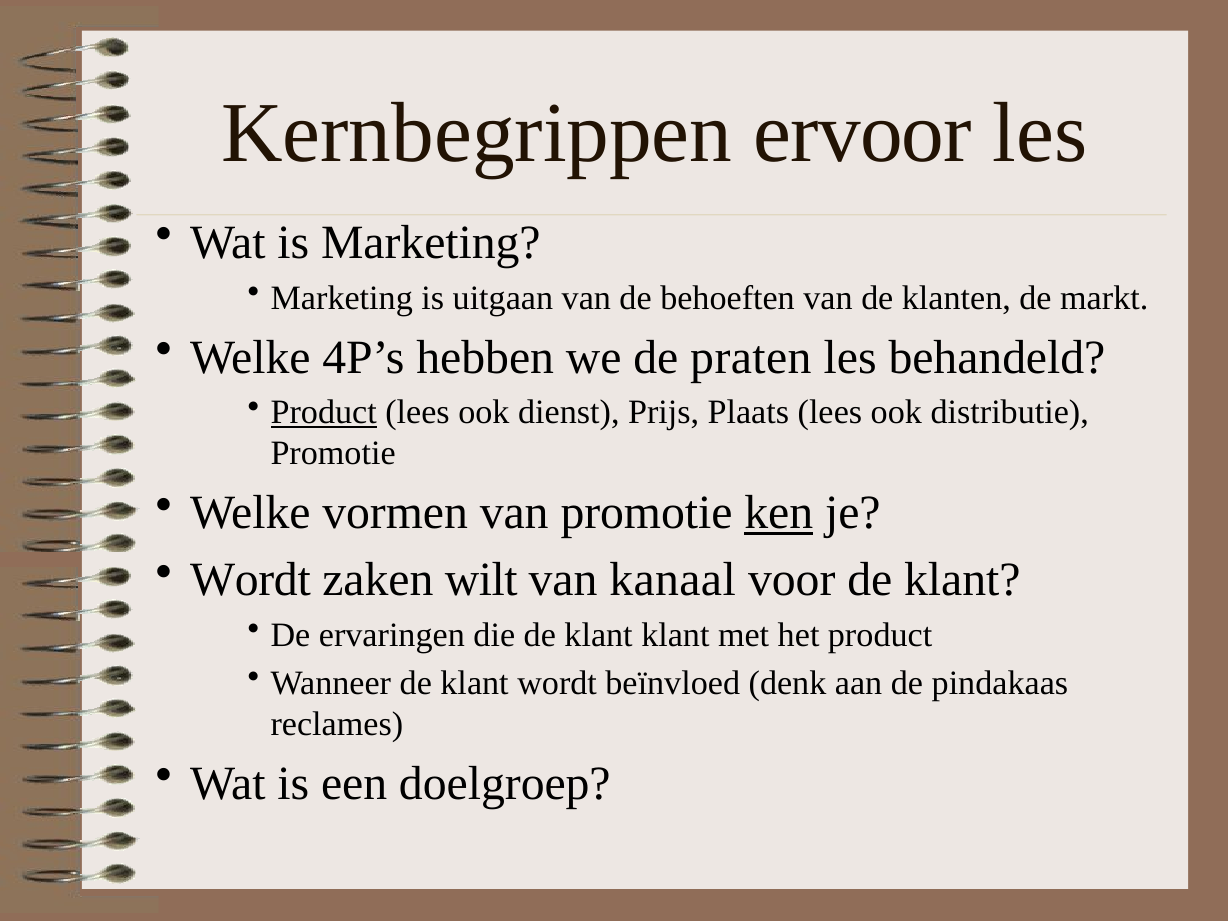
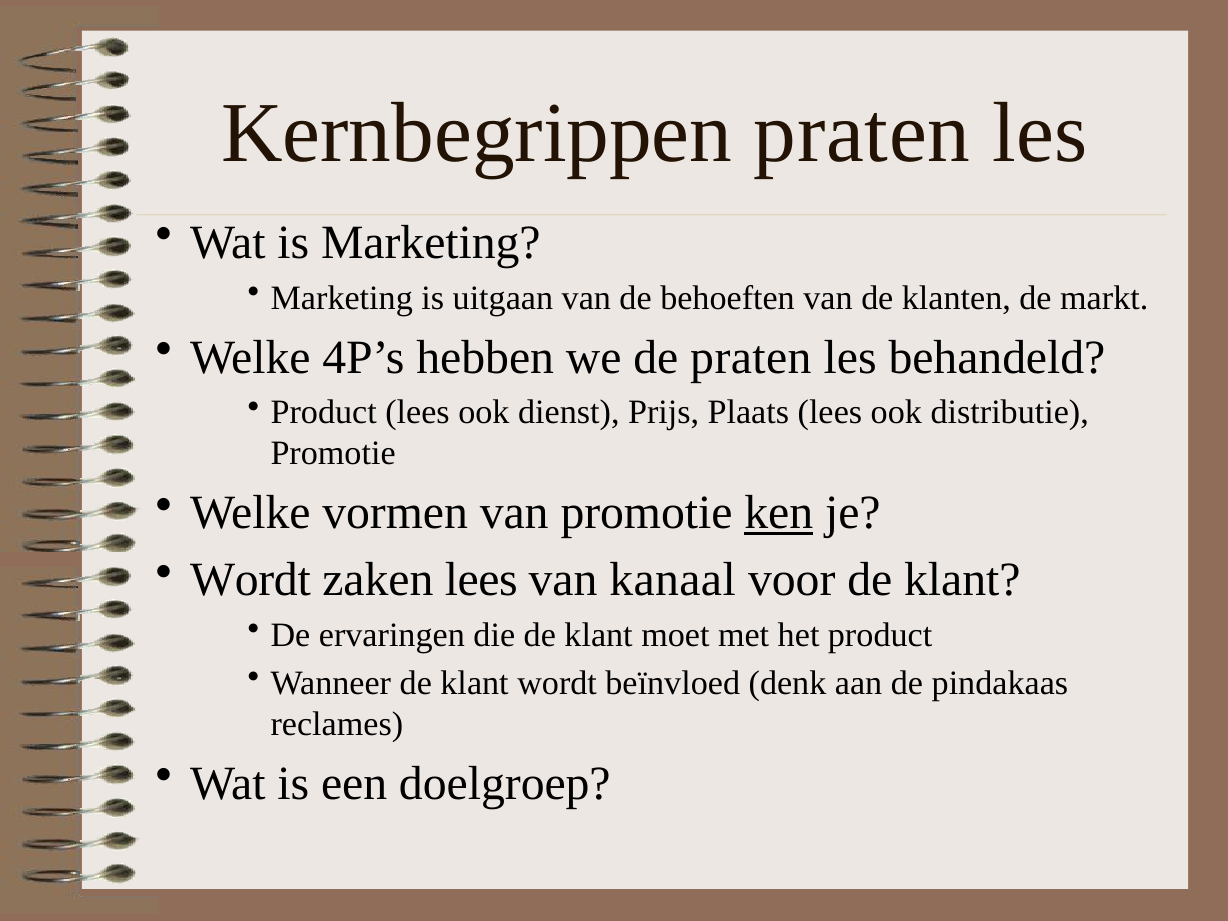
Kernbegrippen ervoor: ervoor -> praten
Product at (324, 412) underline: present -> none
zaken wilt: wilt -> lees
klant klant: klant -> moet
